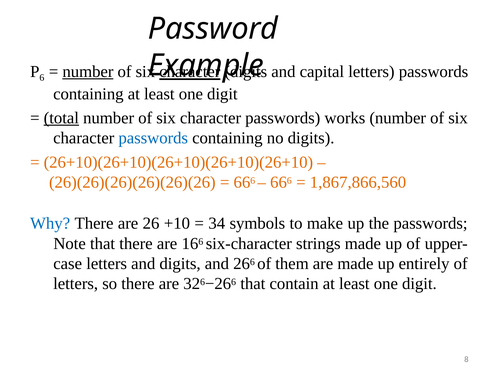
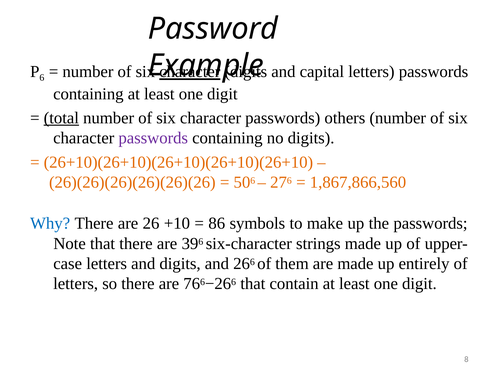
number at (88, 72) underline: present -> none
works: works -> others
passwords at (153, 138) colour: blue -> purple
66 at (242, 182): 66 -> 50
66 at (279, 182): 66 -> 27
34: 34 -> 86
16: 16 -> 39
32: 32 -> 76
